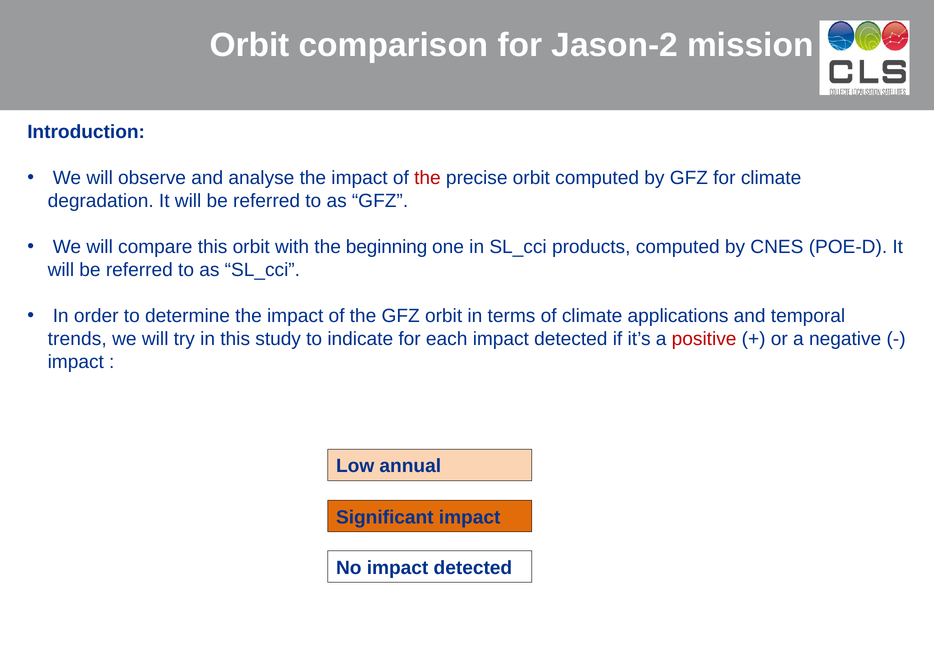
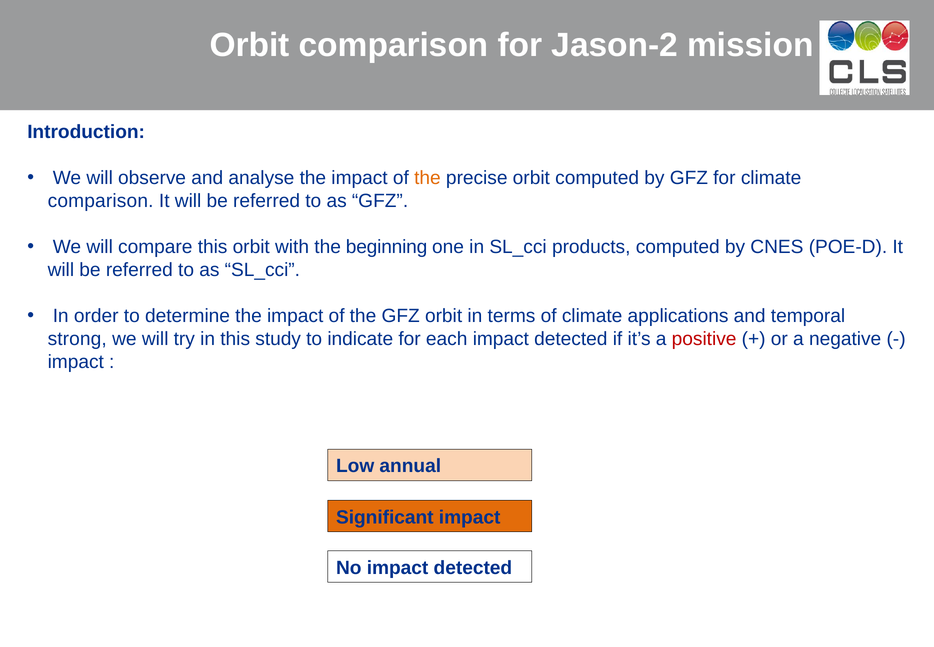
the at (427, 178) colour: red -> orange
degradation at (101, 201): degradation -> comparison
trends: trends -> strong
